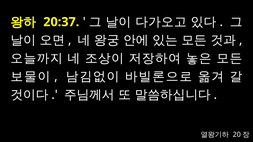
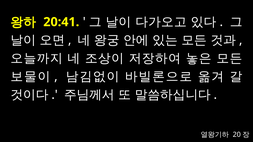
20:37: 20:37 -> 20:41
